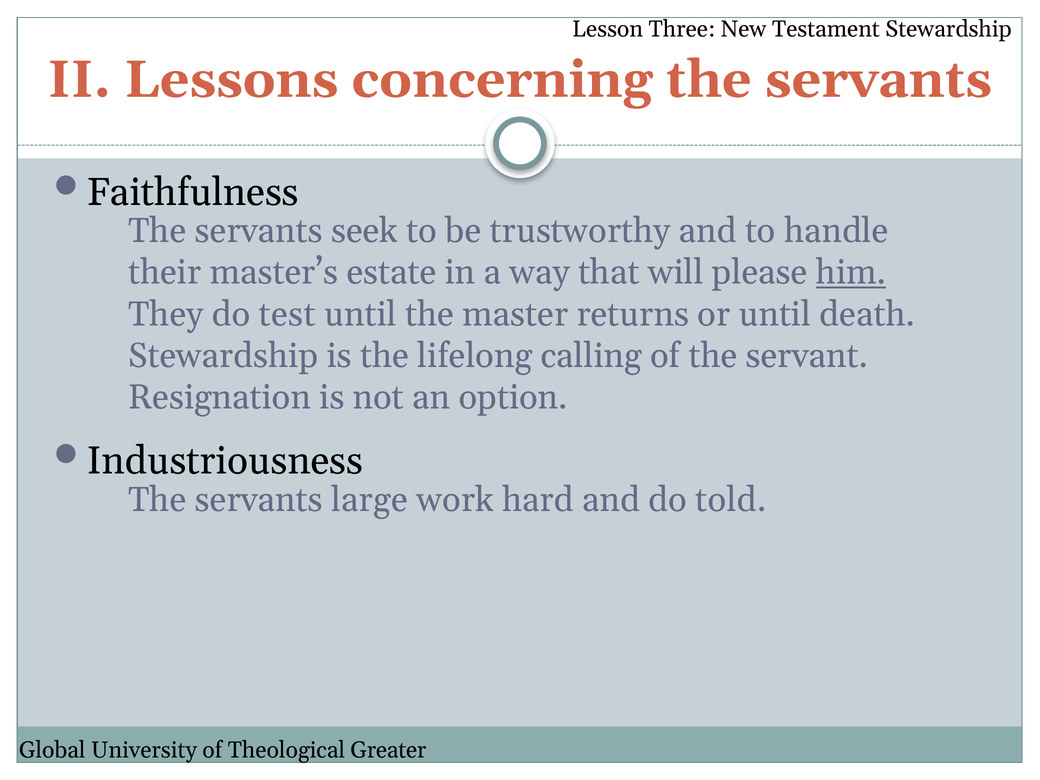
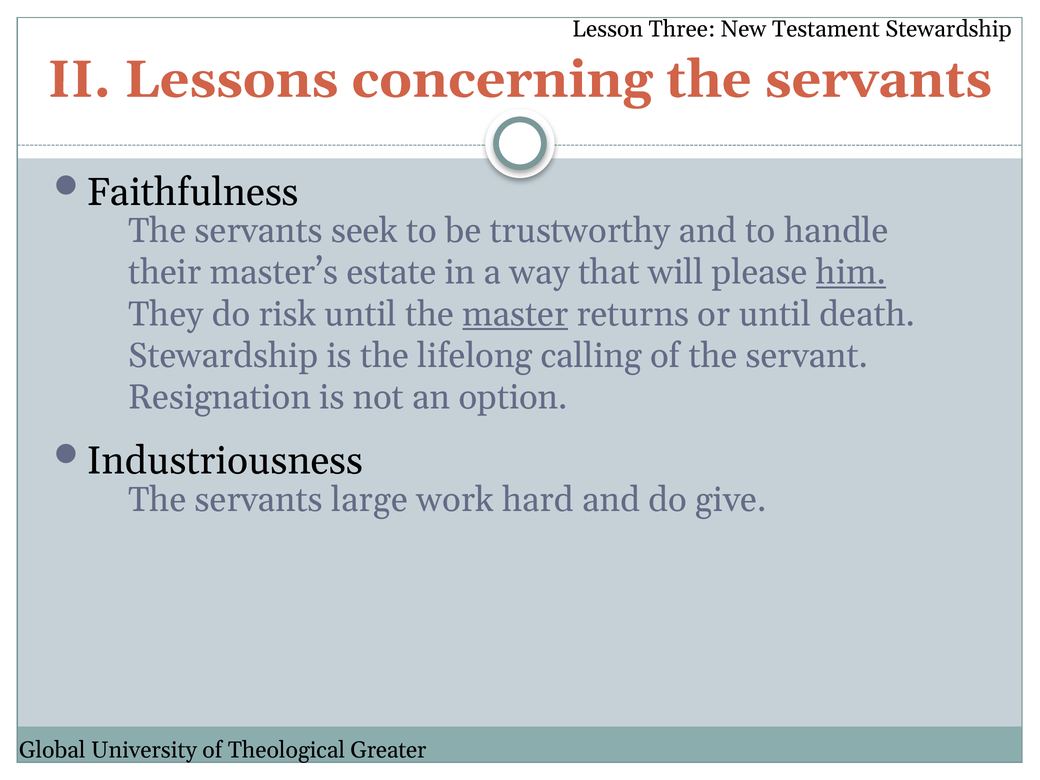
test: test -> risk
master underline: none -> present
told: told -> give
